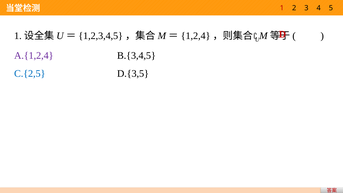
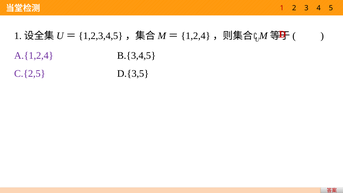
C.{2,5 colour: blue -> purple
